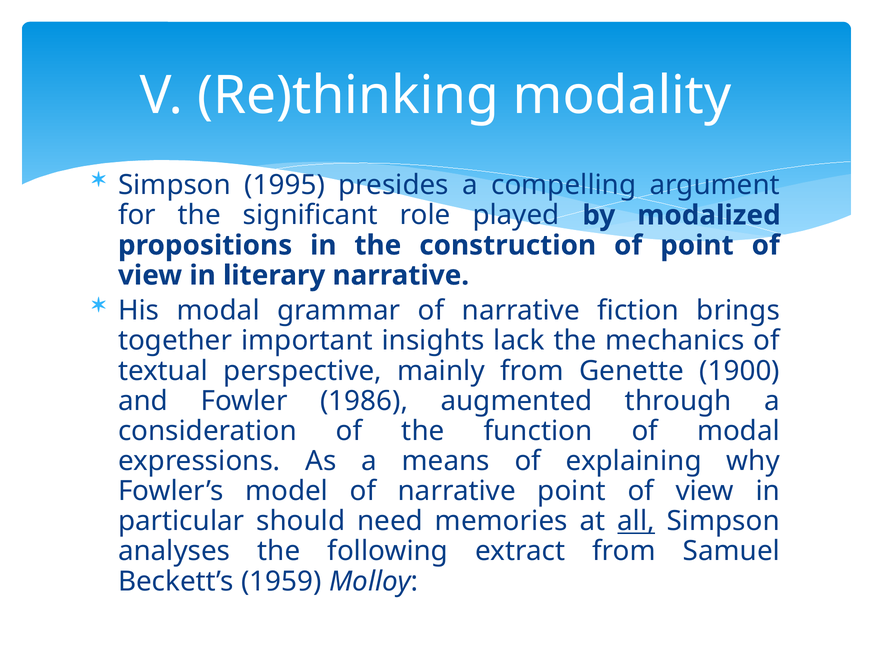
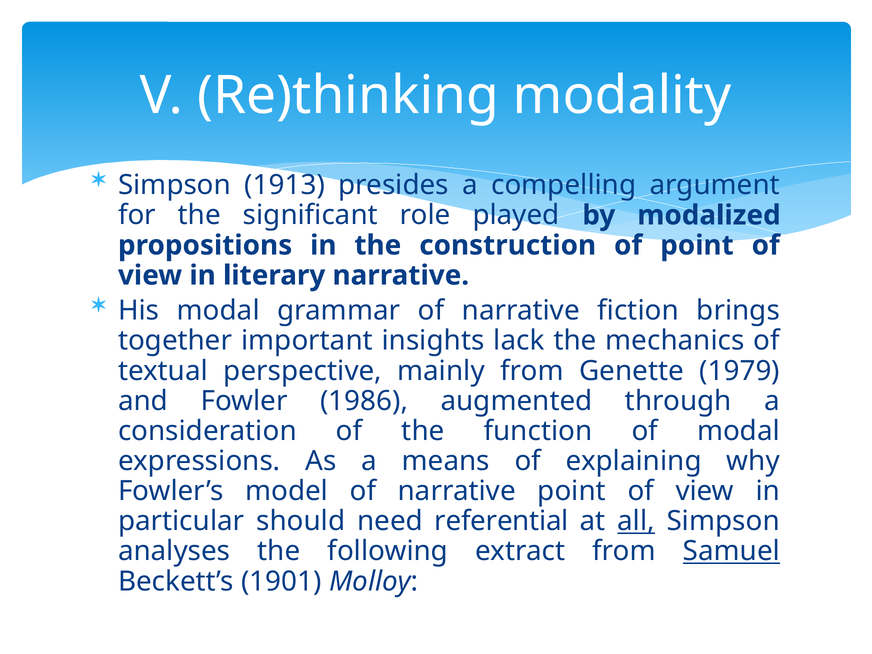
1995: 1995 -> 1913
1900: 1900 -> 1979
memories: memories -> referential
Samuel underline: none -> present
1959: 1959 -> 1901
